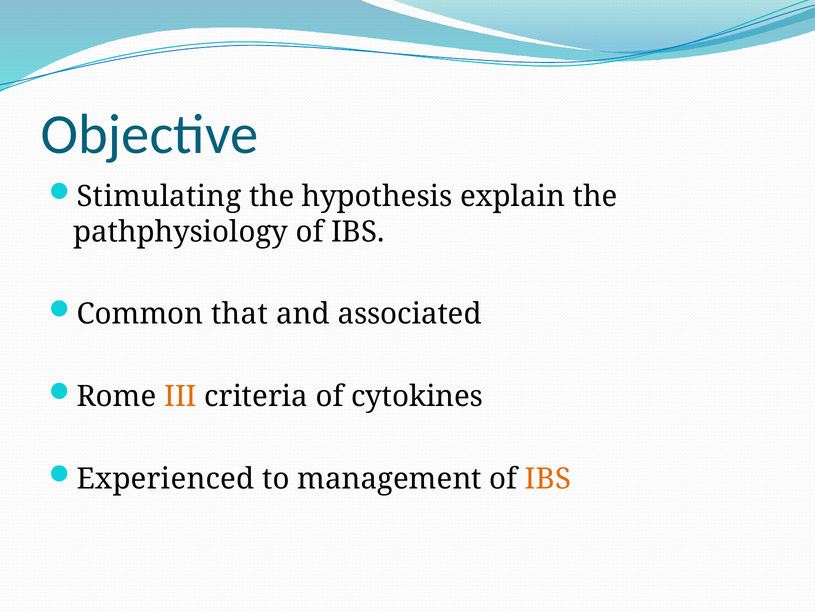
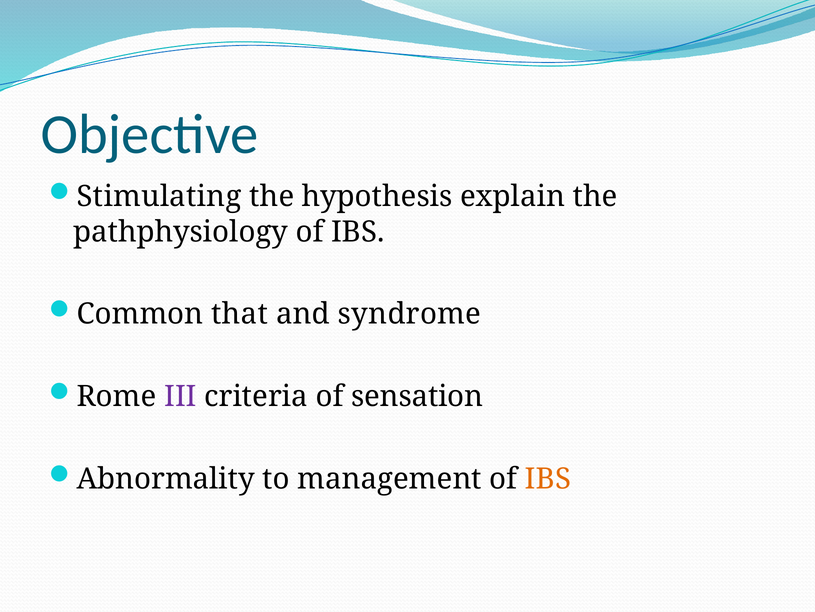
associated: associated -> syndrome
III colour: orange -> purple
cytokines: cytokines -> sensation
Experienced: Experienced -> Abnormality
